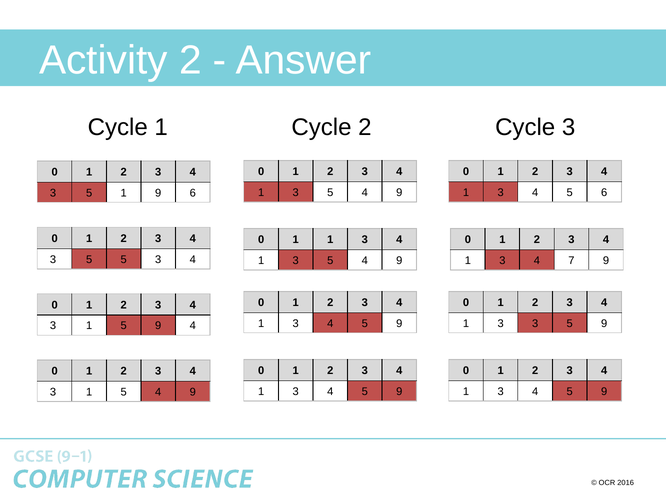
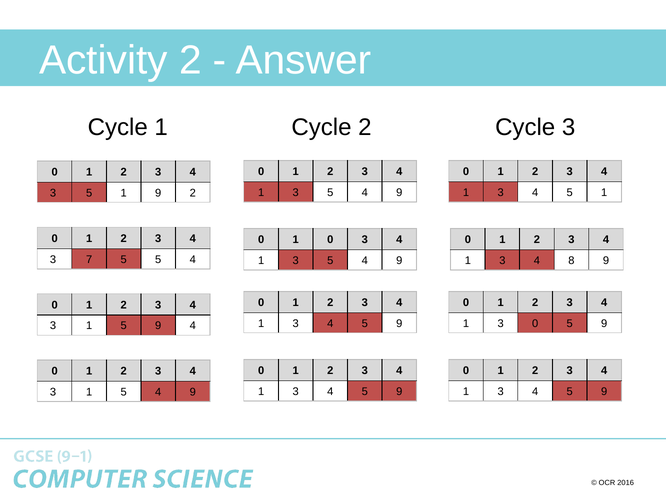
4 5 6: 6 -> 1
9 6: 6 -> 2
0 1 1: 1 -> 0
5 at (89, 260): 5 -> 7
5 3: 3 -> 5
7: 7 -> 8
3 3: 3 -> 0
